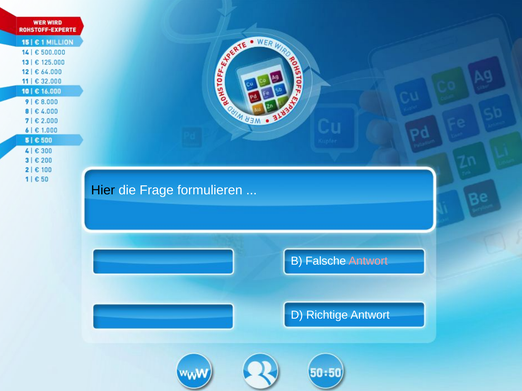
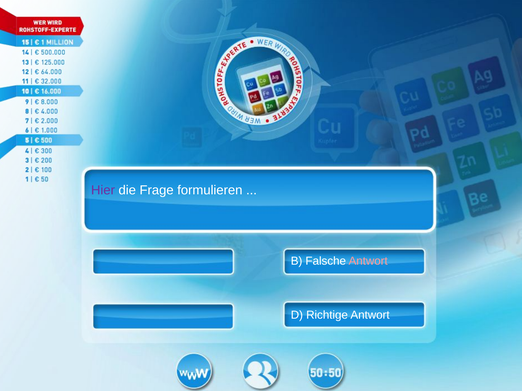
Hier colour: black -> purple
